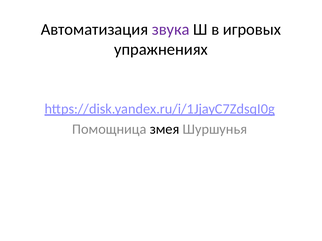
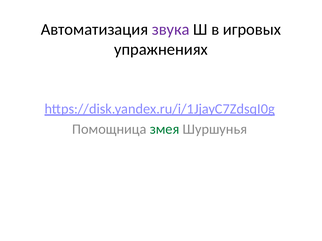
змея colour: black -> green
